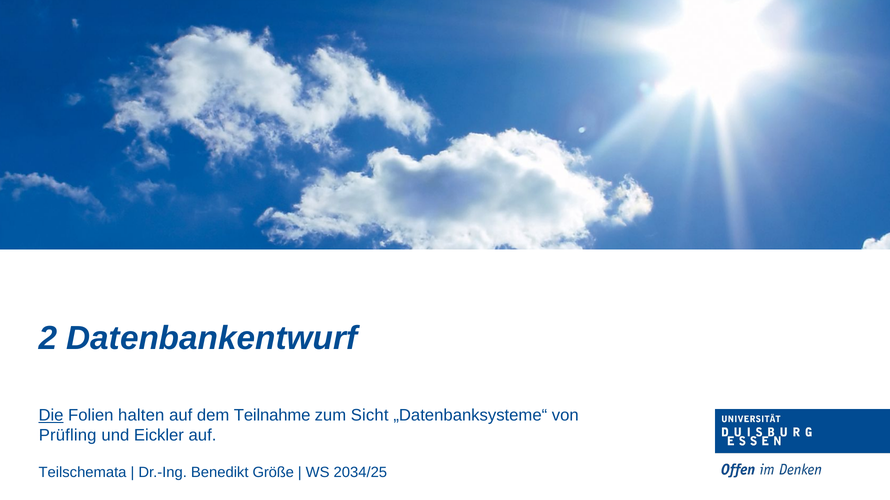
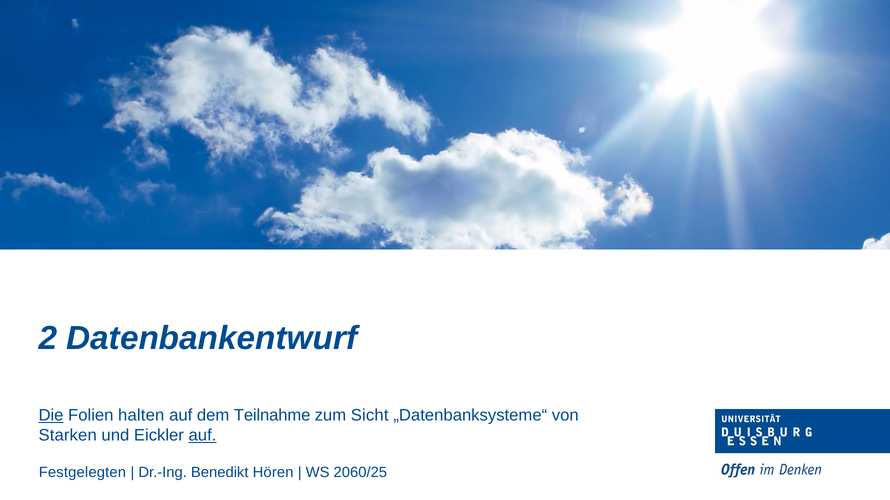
Prüfling: Prüfling -> Starken
auf at (202, 436) underline: none -> present
Teilschemata: Teilschemata -> Festgelegten
Größe: Größe -> Hören
2034/25: 2034/25 -> 2060/25
